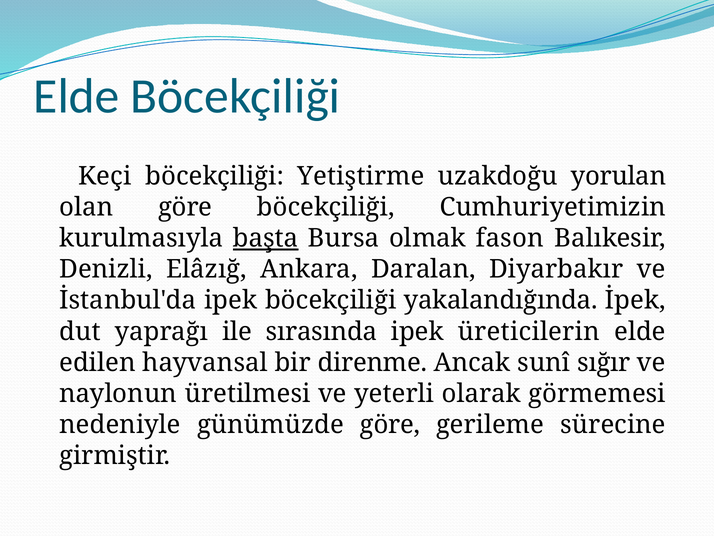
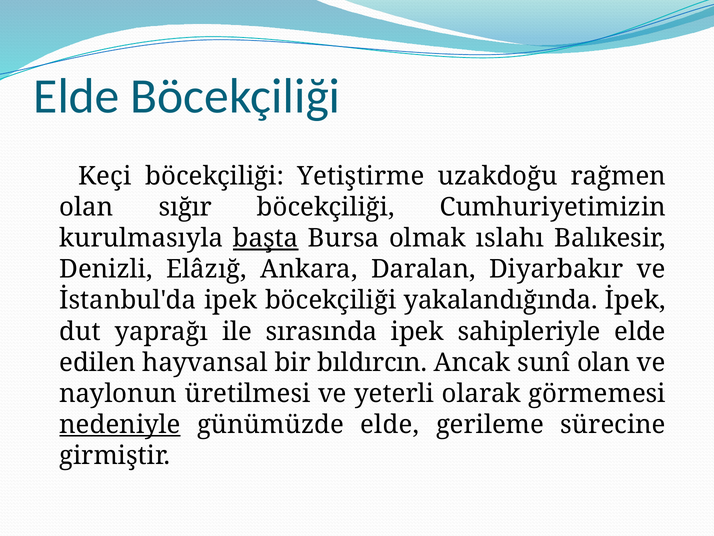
yorulan: yorulan -> rağmen
olan göre: göre -> sığır
fason: fason -> ıslahı
üreticilerin: üreticilerin -> sahipleriyle
direnme: direnme -> bıldırcın
sunî sığır: sığır -> olan
nedeniyle underline: none -> present
günümüzde göre: göre -> elde
